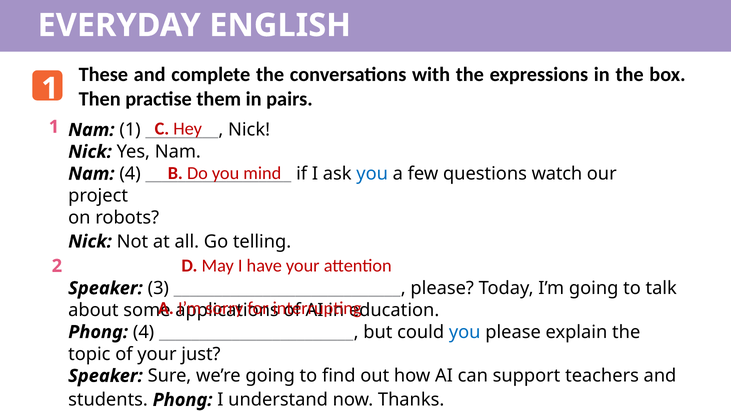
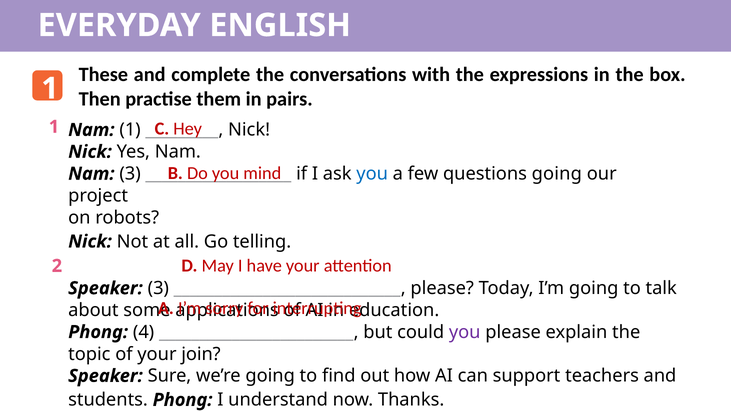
Nam 4: 4 -> 3
questions watch: watch -> going
you at (465, 332) colour: blue -> purple
just: just -> join
